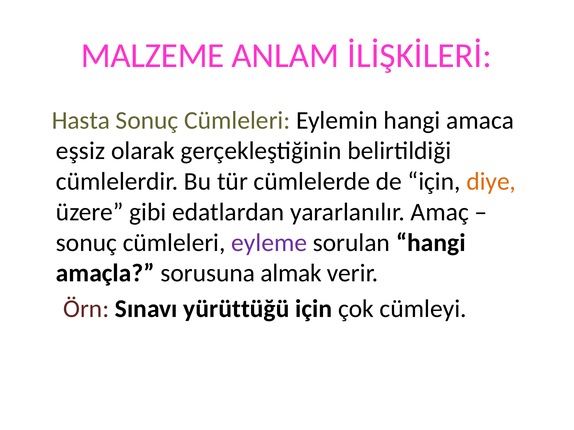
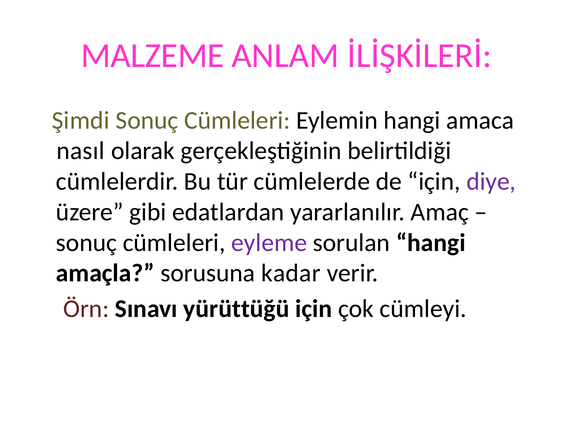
Hasta: Hasta -> Şimdi
eşsiz: eşsiz -> nasıl
diye colour: orange -> purple
almak: almak -> kadar
